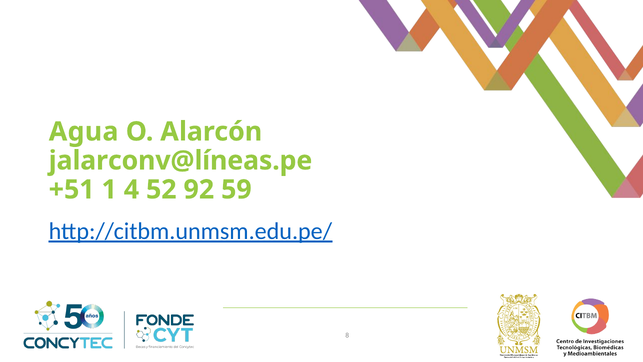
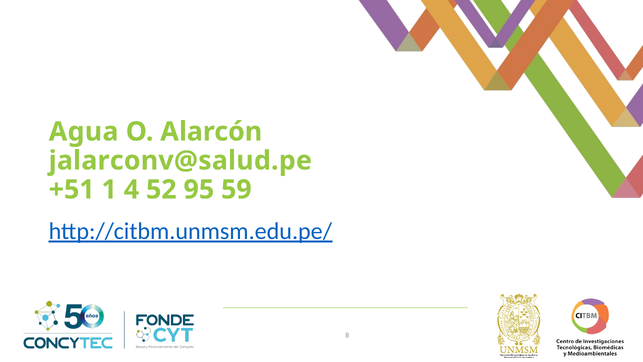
jalarconv@líneas.pe: jalarconv@líneas.pe -> jalarconv@salud.pe
92: 92 -> 95
